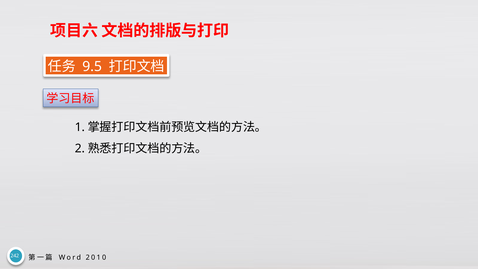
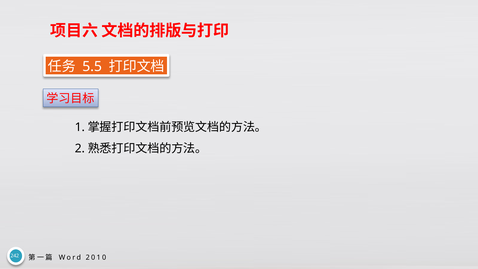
9.5: 9.5 -> 5.5
